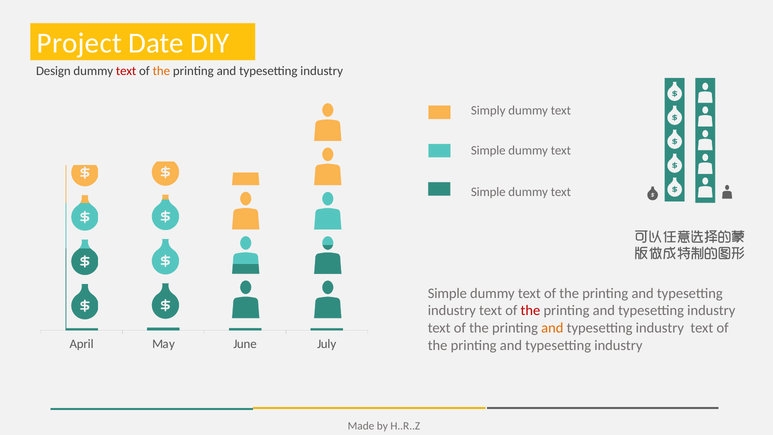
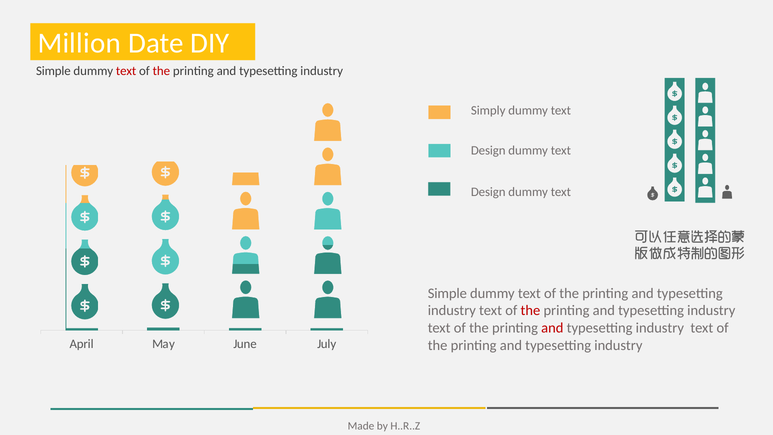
Project: Project -> Million
Design at (53, 71): Design -> Simple
the at (161, 71) colour: orange -> red
Simple at (488, 151): Simple -> Design
Simple at (488, 192): Simple -> Design
and at (552, 328) colour: orange -> red
